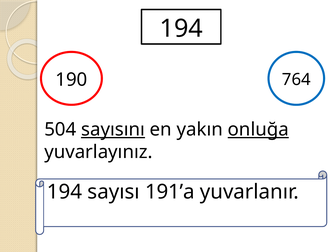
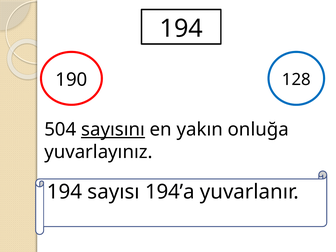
764: 764 -> 128
onluğa underline: present -> none
191’a: 191’a -> 194’a
